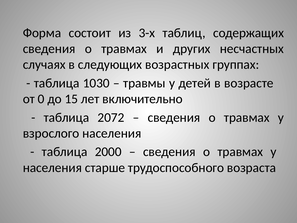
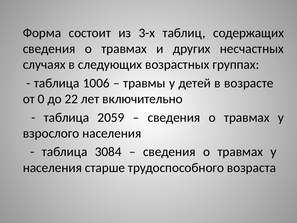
1030: 1030 -> 1006
15: 15 -> 22
2072: 2072 -> 2059
2000: 2000 -> 3084
